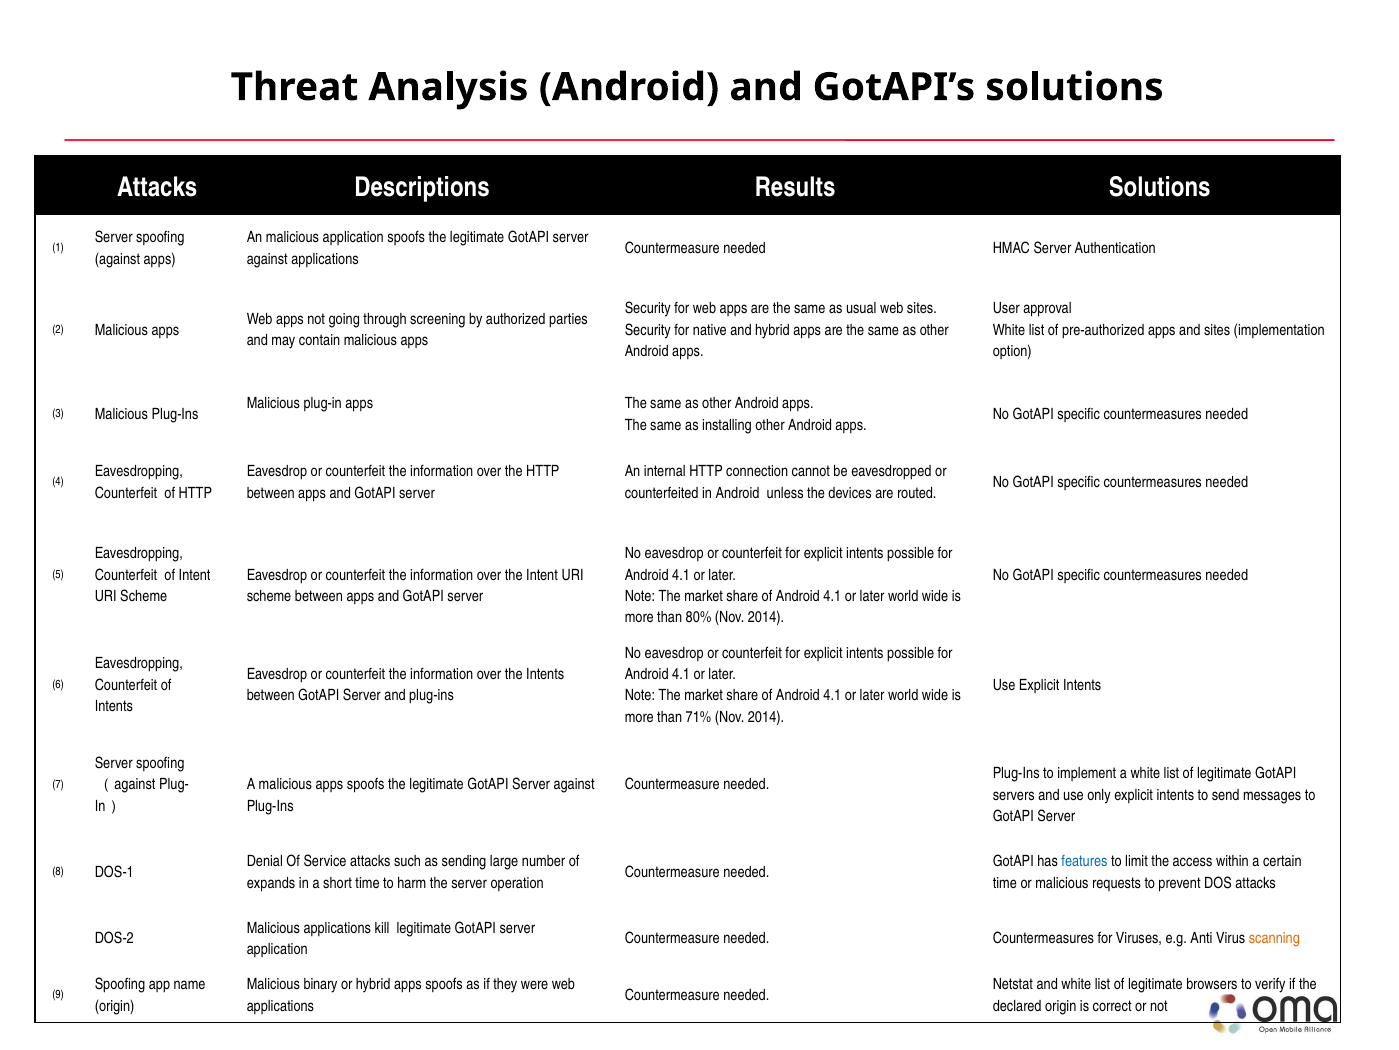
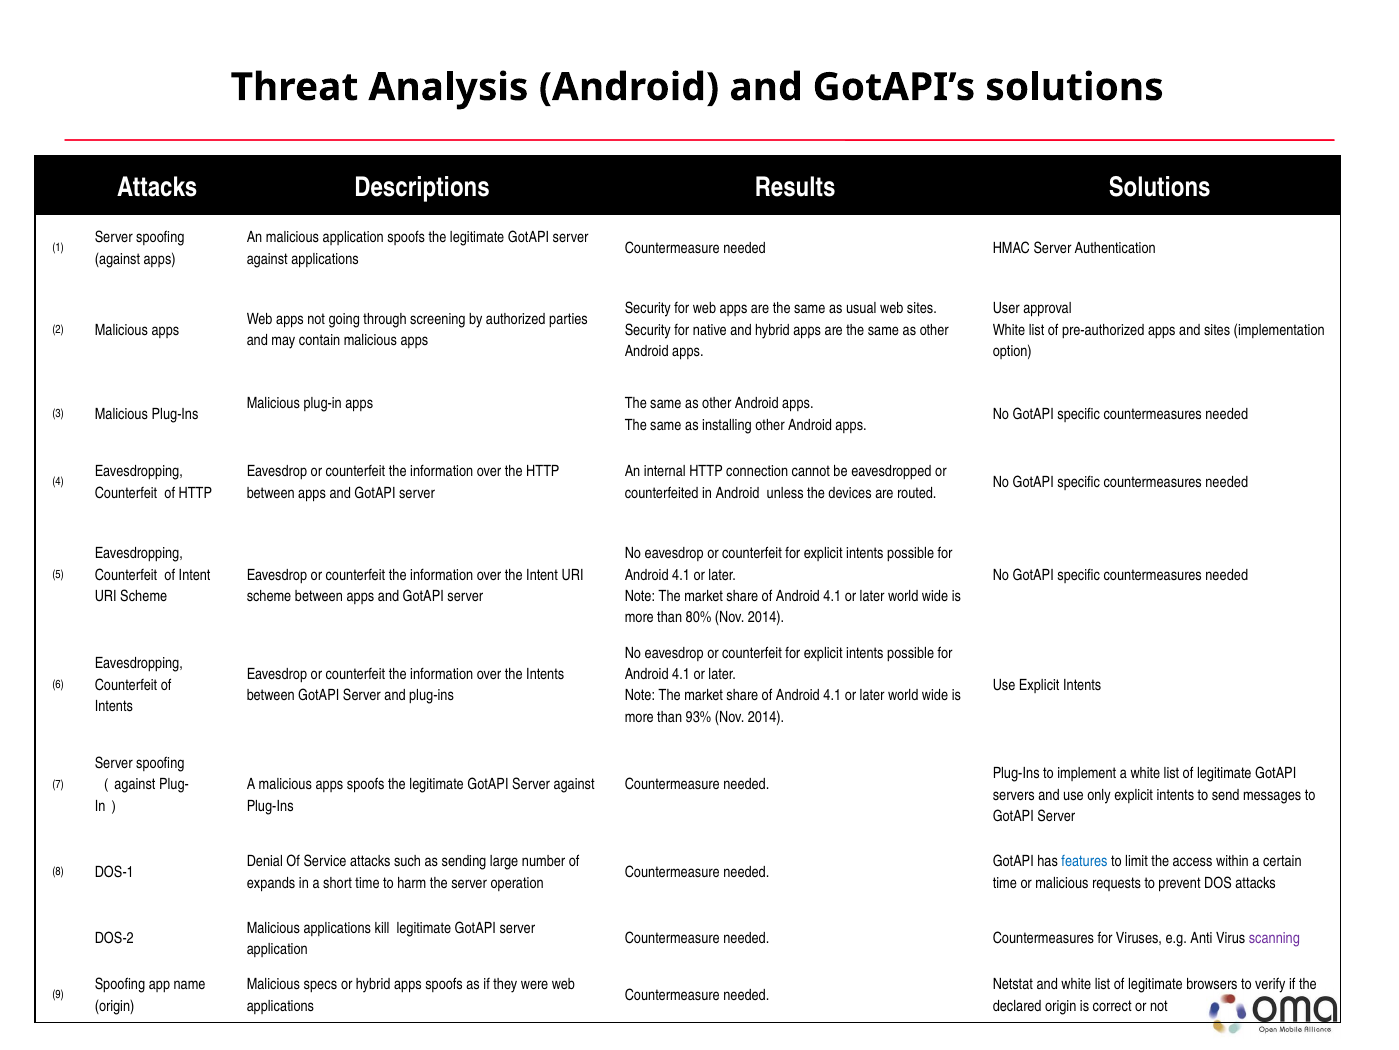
71%: 71% -> 93%
scanning colour: orange -> purple
binary: binary -> specs
